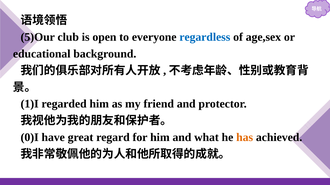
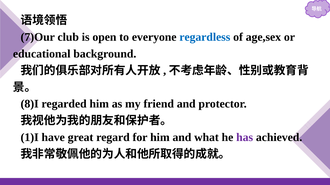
5)Our: 5)Our -> 7)Our
1)I: 1)I -> 8)I
0)I: 0)I -> 1)I
has colour: orange -> purple
